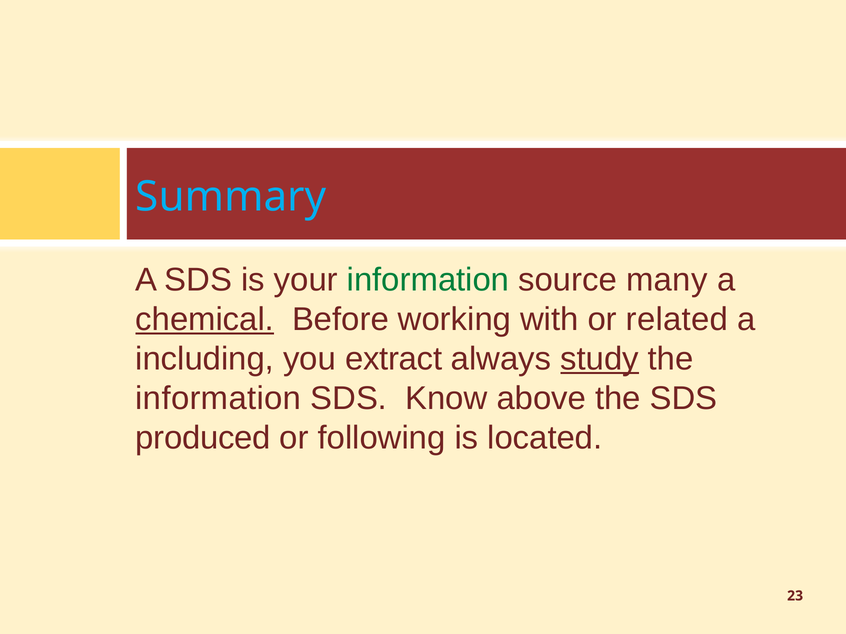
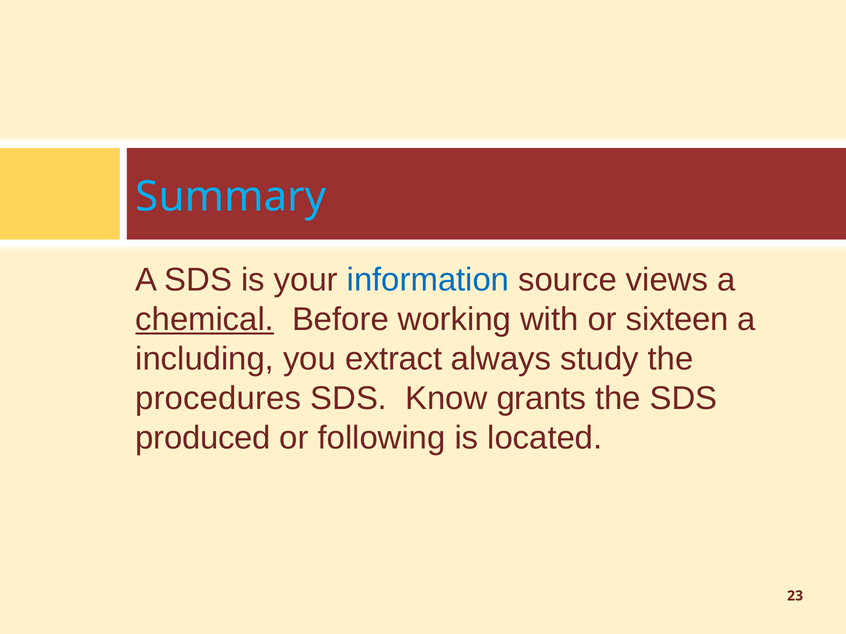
information at (428, 280) colour: green -> blue
many: many -> views
related: related -> sixteen
study underline: present -> none
information at (218, 399): information -> procedures
above: above -> grants
